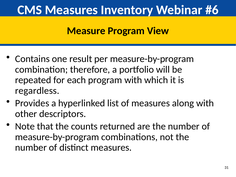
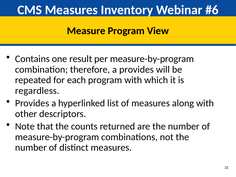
a portfolio: portfolio -> provides
